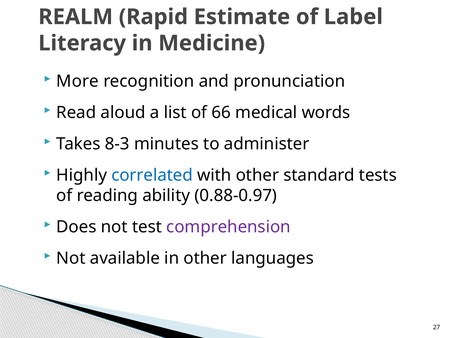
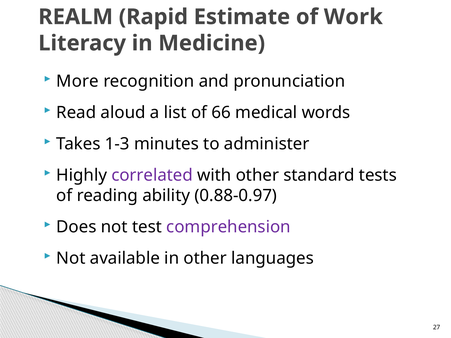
Label: Label -> Work
8-3: 8-3 -> 1-3
correlated colour: blue -> purple
